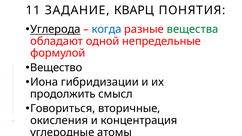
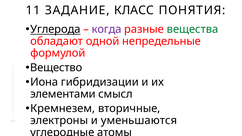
КВАРЦ: КВАРЦ -> КЛАСС
когда colour: blue -> purple
продолжить: продолжить -> элементами
Говориться: Говориться -> Кремнезем
окисления: окисления -> электроны
концентрация: концентрация -> уменьшаются
